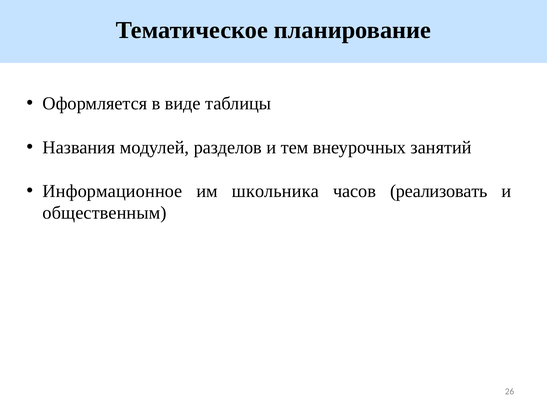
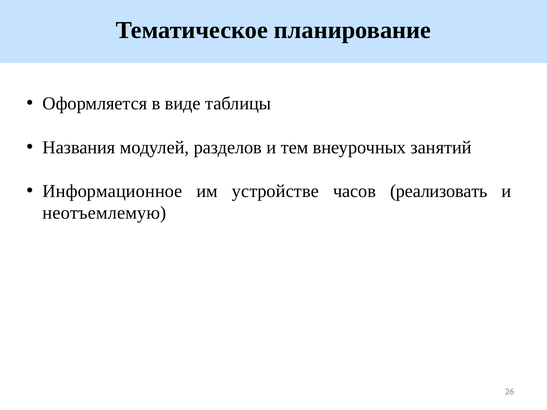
школьника: школьника -> устройстве
общественным: общественным -> неотъемлемую
